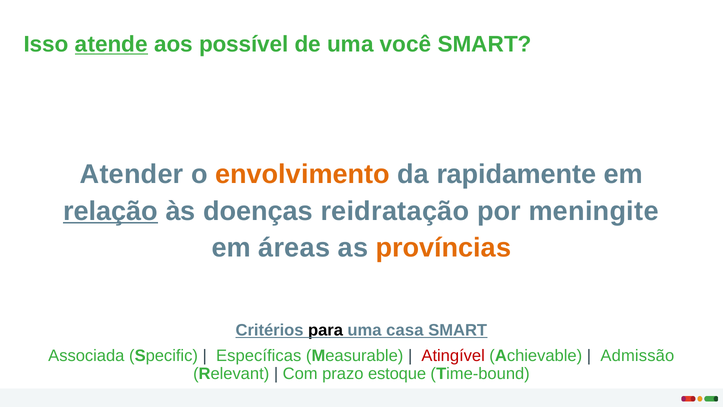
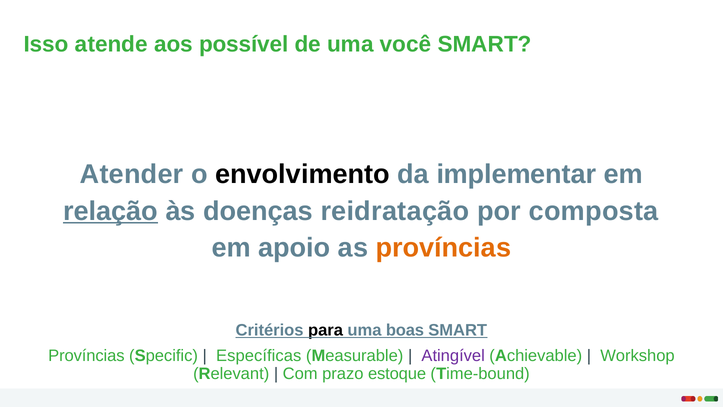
atende underline: present -> none
envolvimento colour: orange -> black
rapidamente: rapidamente -> implementar
meningite: meningite -> composta
áreas: áreas -> apoio
casa: casa -> boas
Associada at (86, 355): Associada -> Províncias
Atingível colour: red -> purple
Admissão: Admissão -> Workshop
